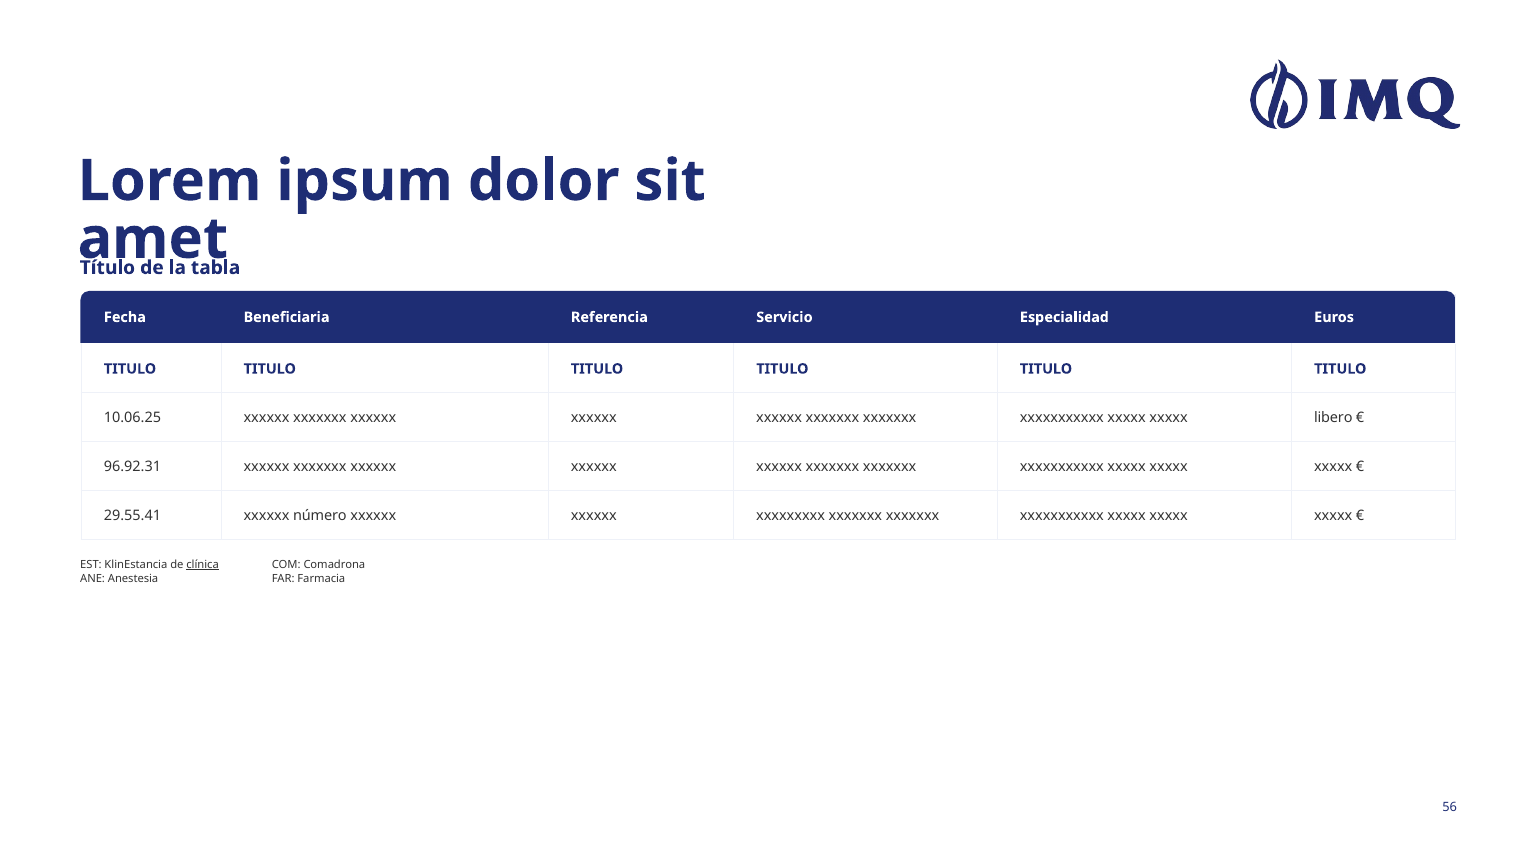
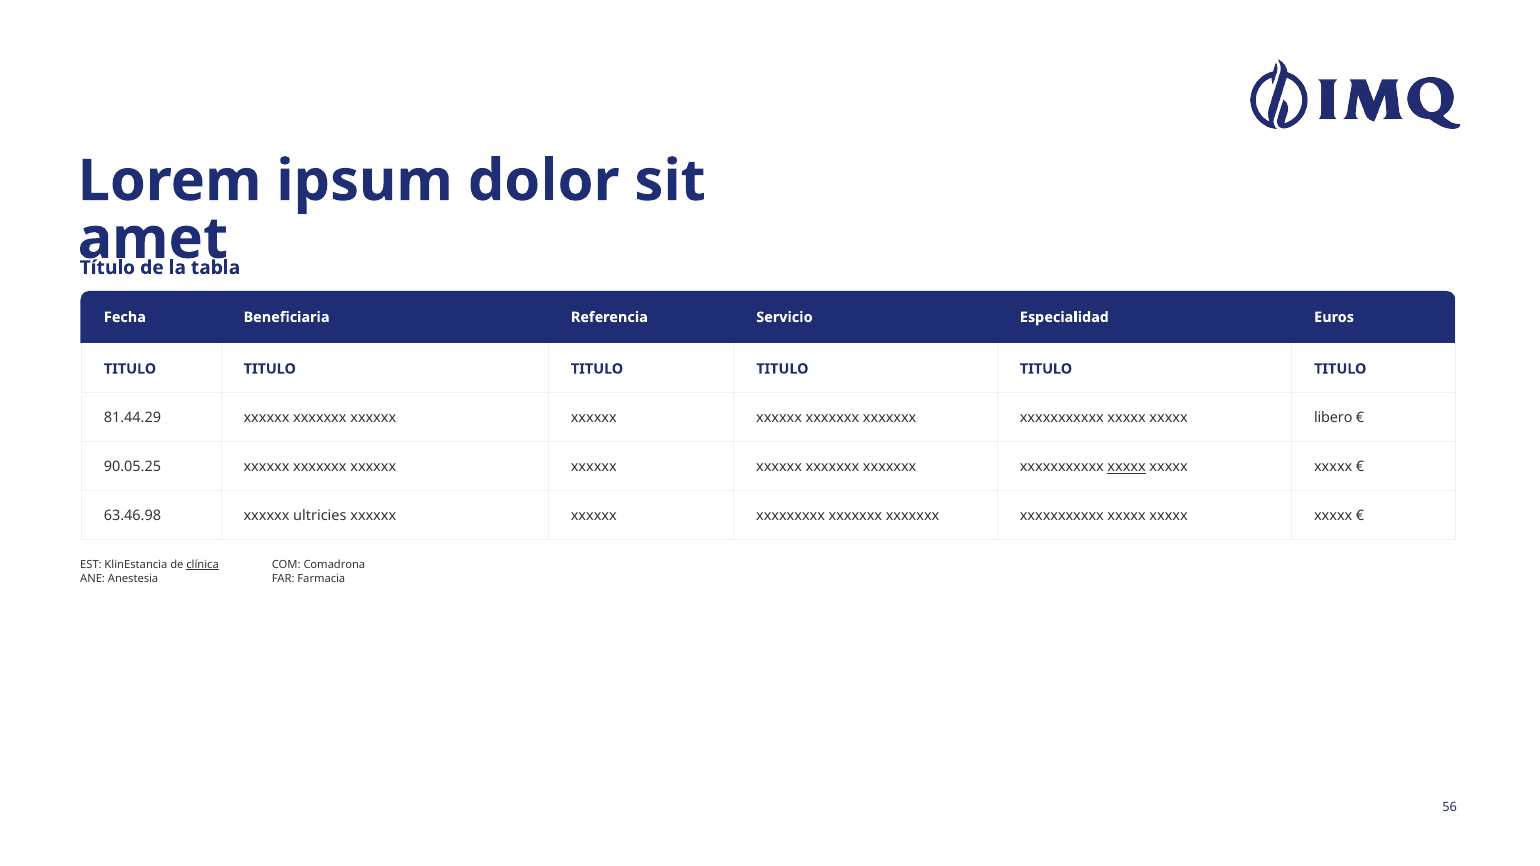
10.06.25: 10.06.25 -> 81.44.29
96.92.31: 96.92.31 -> 90.05.25
xxxxx at (1127, 467) underline: none -> present
29.55.41: 29.55.41 -> 63.46.98
número: número -> ultricies
